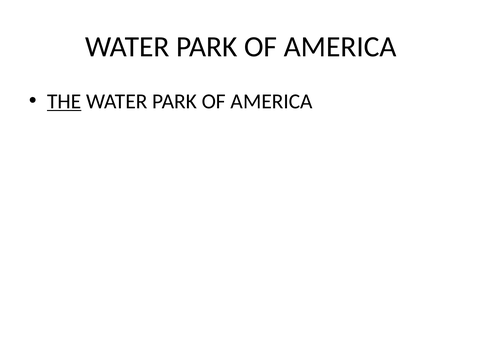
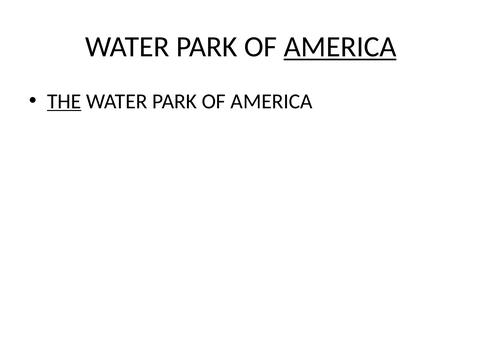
AMERICA at (340, 47) underline: none -> present
